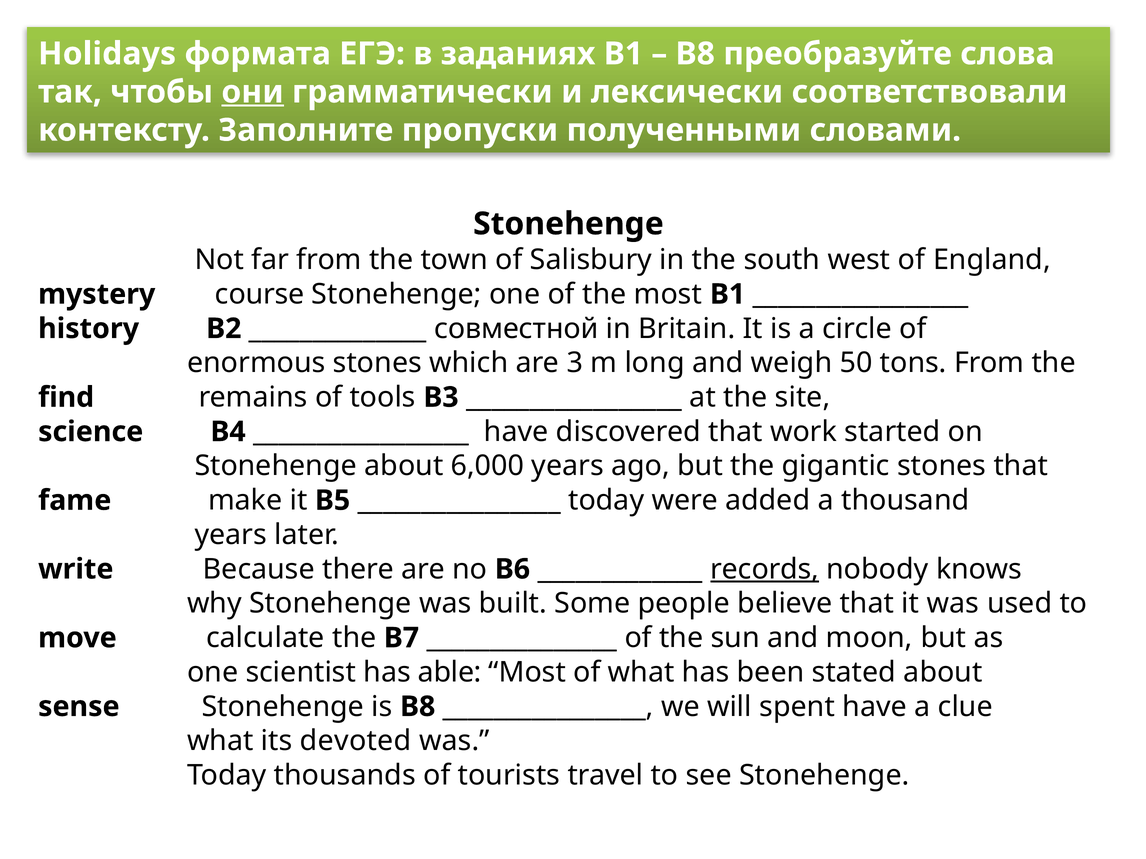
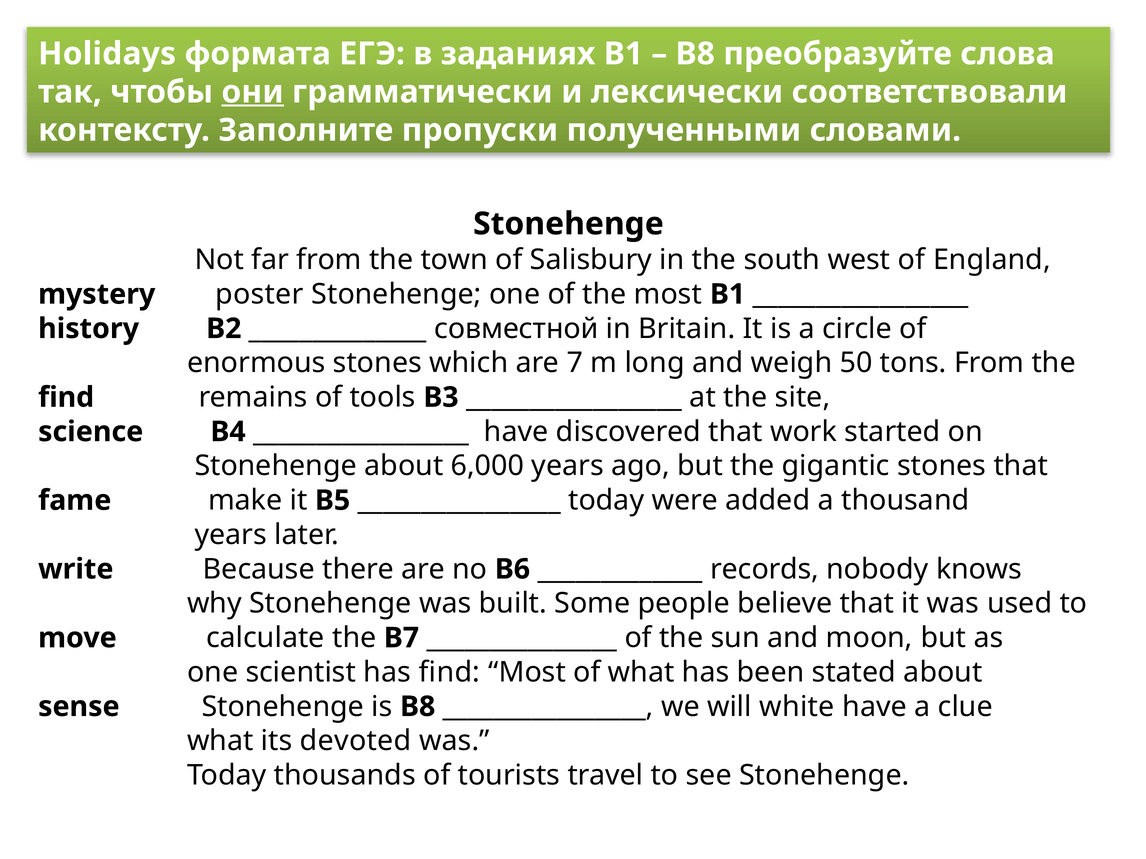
course: course -> poster
3: 3 -> 7
records underline: present -> none
has able: able -> find
spent: spent -> white
